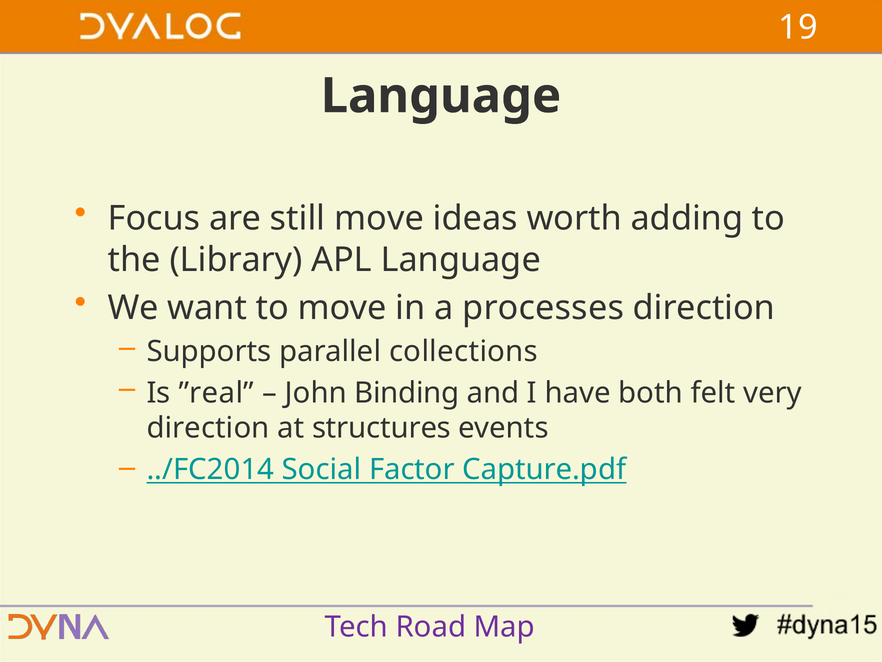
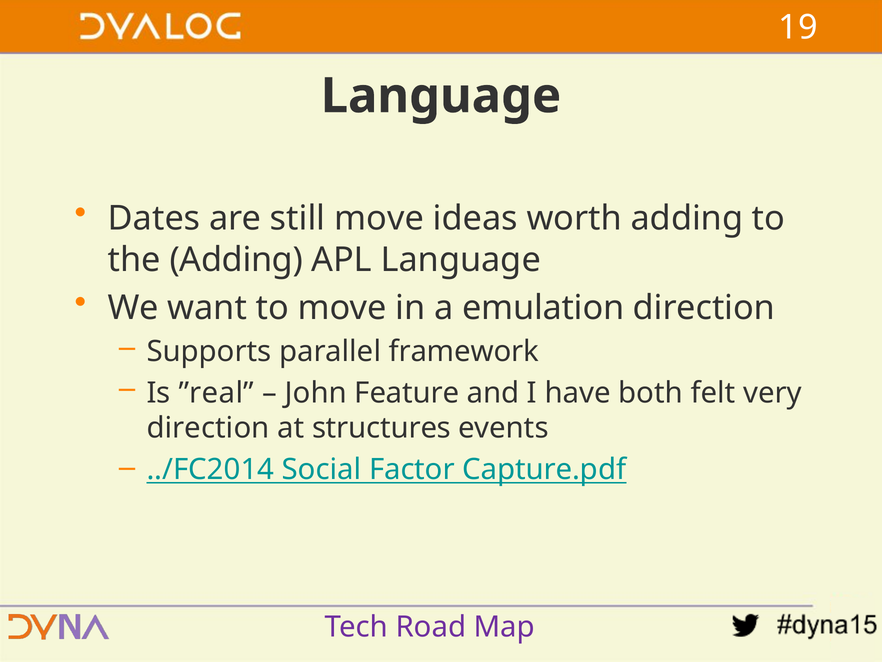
Focus: Focus -> Dates
the Library: Library -> Adding
processes: processes -> emulation
collections: collections -> framework
Binding: Binding -> Feature
